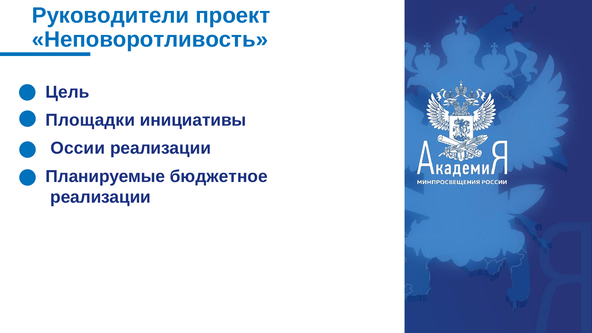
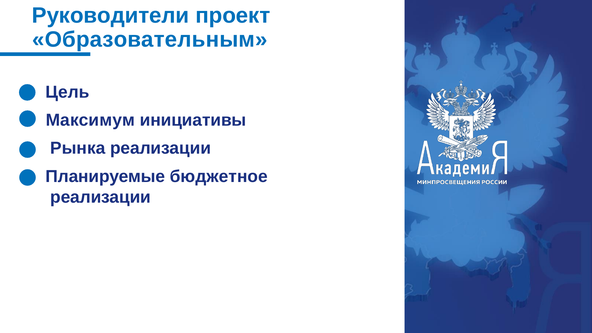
Неповоротливость: Неповоротливость -> Образовательным
Площадки: Площадки -> Максимум
Оссии: Оссии -> Рынка
